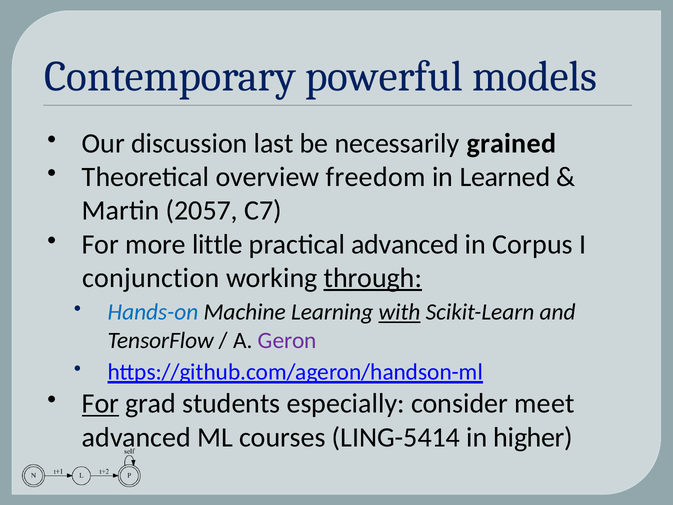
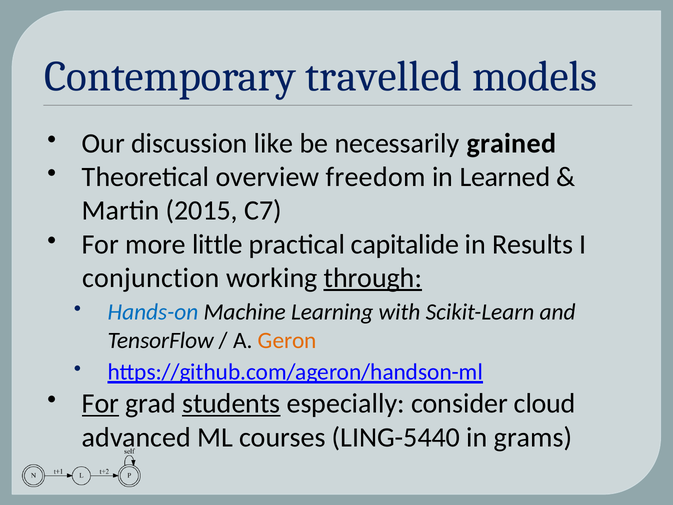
powerful: powerful -> travelled
last: last -> like
2057: 2057 -> 2015
practical advanced: advanced -> capitalide
Corpus: Corpus -> Results
with underline: present -> none
Geron colour: purple -> orange
students underline: none -> present
meet: meet -> cloud
LING-5414: LING-5414 -> LING-5440
higher: higher -> grams
